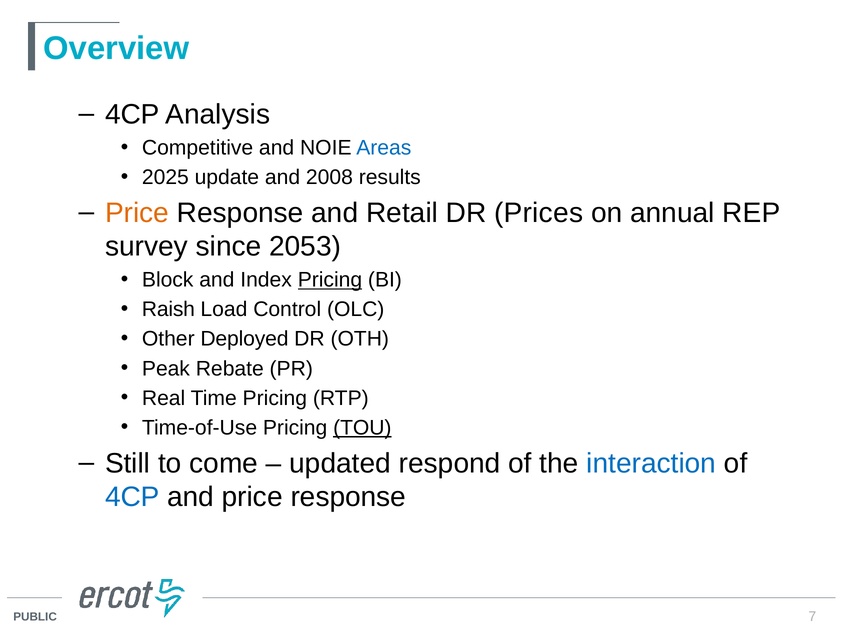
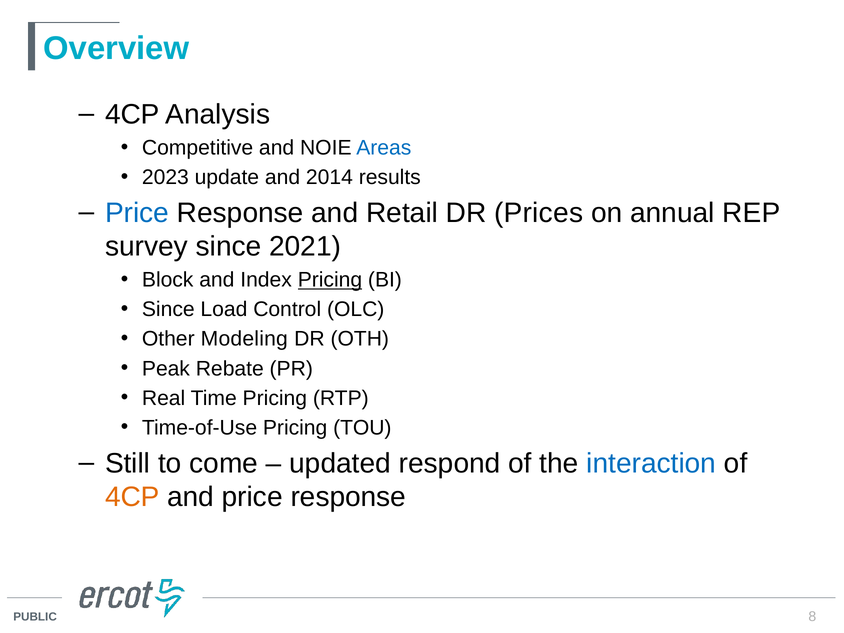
2025: 2025 -> 2023
2008: 2008 -> 2014
Price at (137, 213) colour: orange -> blue
2053: 2053 -> 2021
Raish at (168, 309): Raish -> Since
Deployed: Deployed -> Modeling
TOU underline: present -> none
4CP at (132, 497) colour: blue -> orange
7: 7 -> 8
